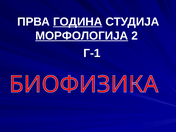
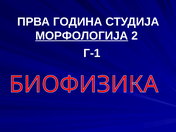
ГОДИНА underline: present -> none
